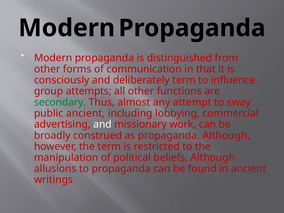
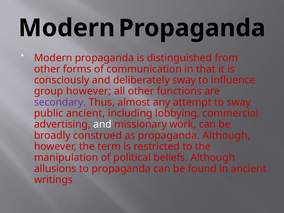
deliberately term: term -> sway
group attempts: attempts -> however
secondary colour: green -> purple
